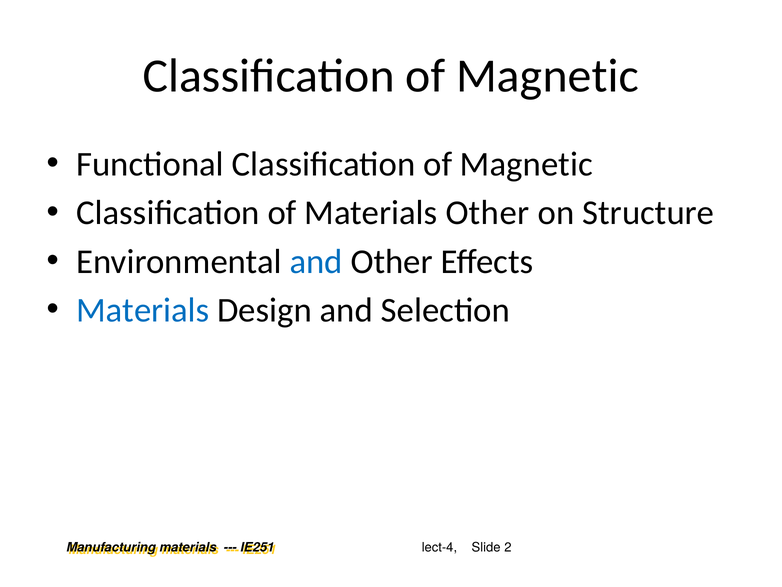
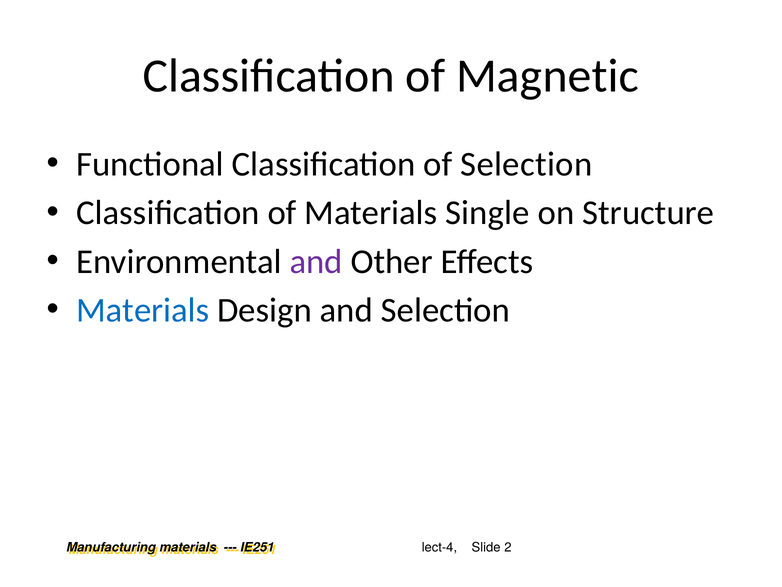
Functional Classification of Magnetic: Magnetic -> Selection
Materials Other: Other -> Single
and at (316, 261) colour: blue -> purple
